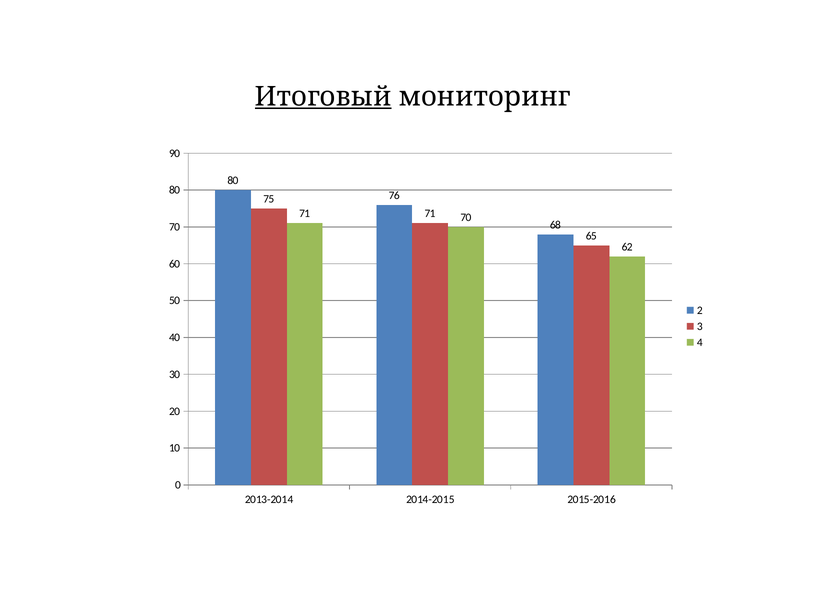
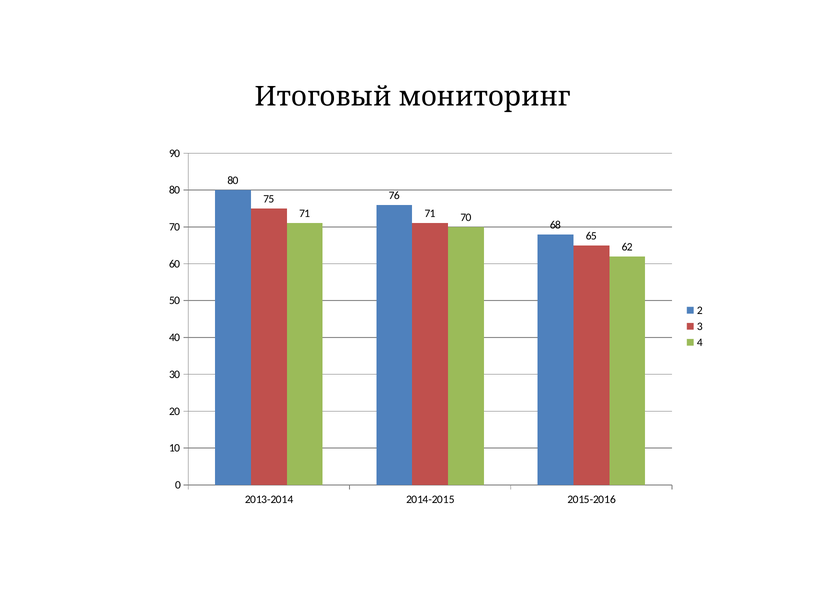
Итоговый underline: present -> none
